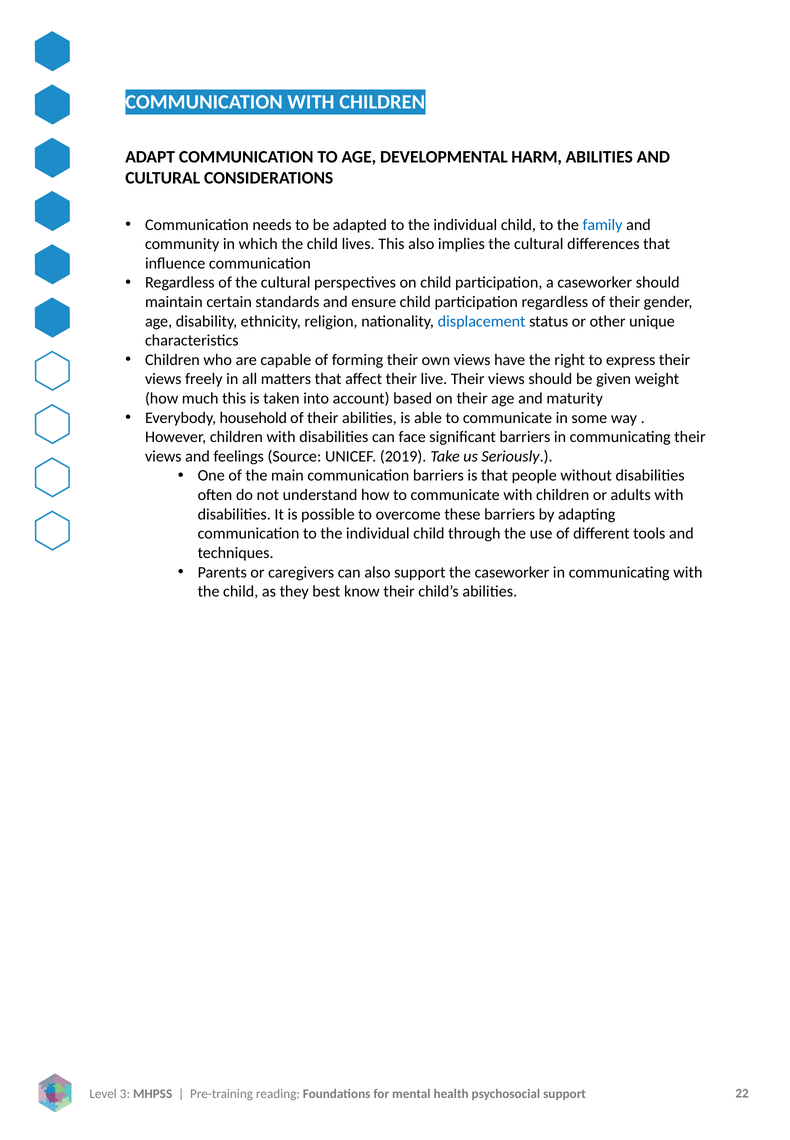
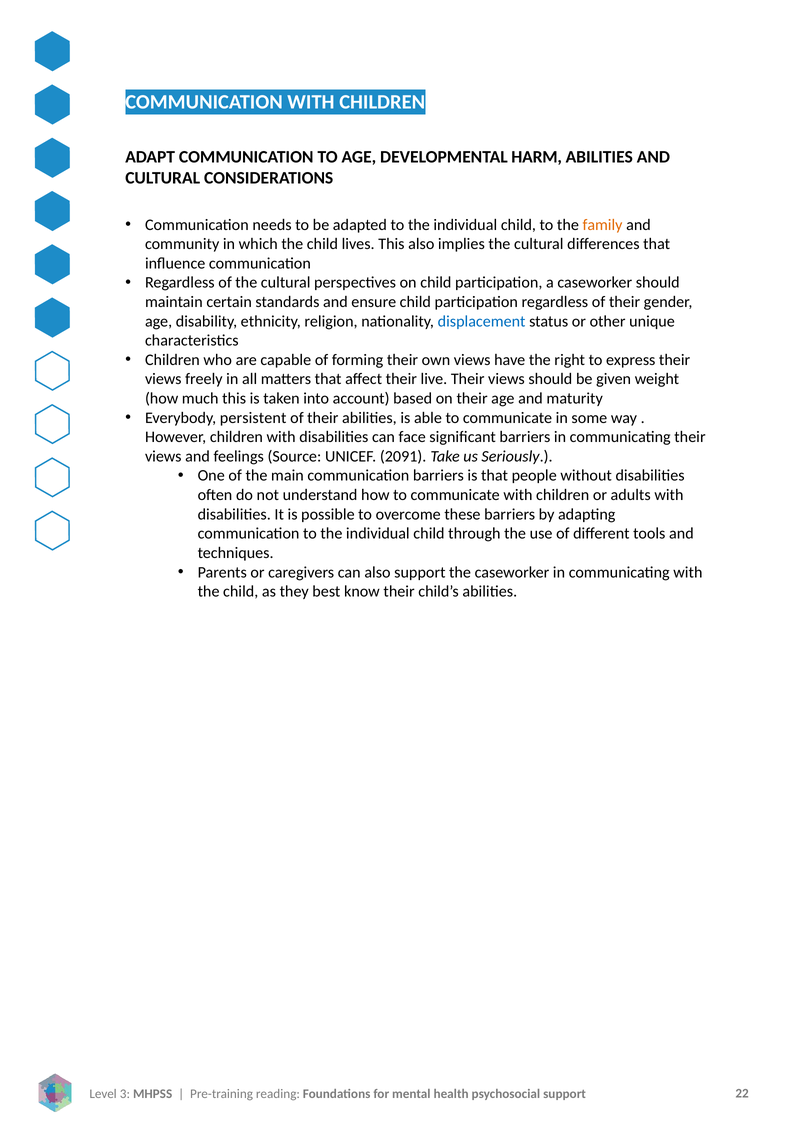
family colour: blue -> orange
household: household -> persistent
2019: 2019 -> 2091
